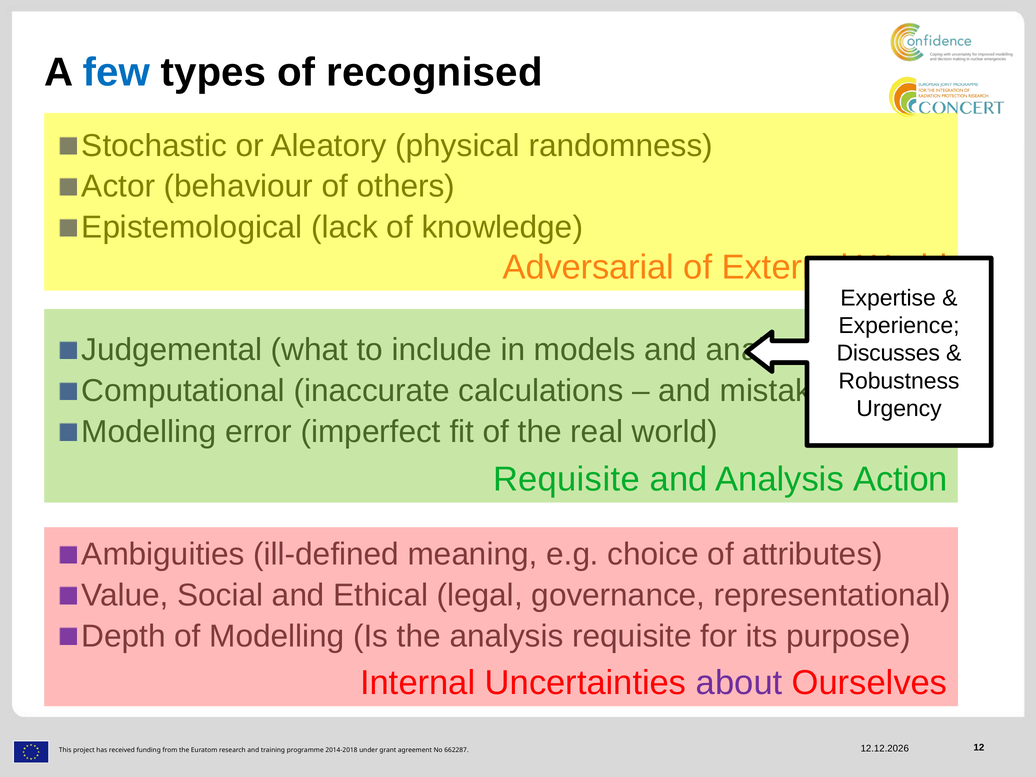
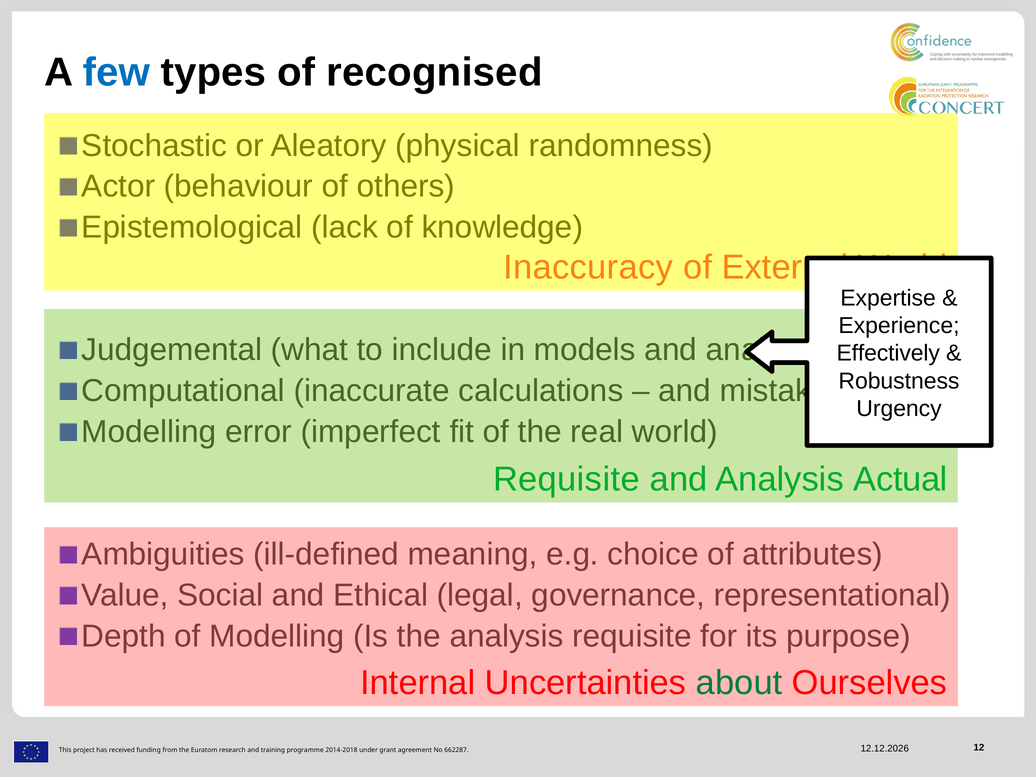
Adversarial: Adversarial -> Inaccuracy
Discusses: Discusses -> Effectively
Action: Action -> Actual
about colour: purple -> green
